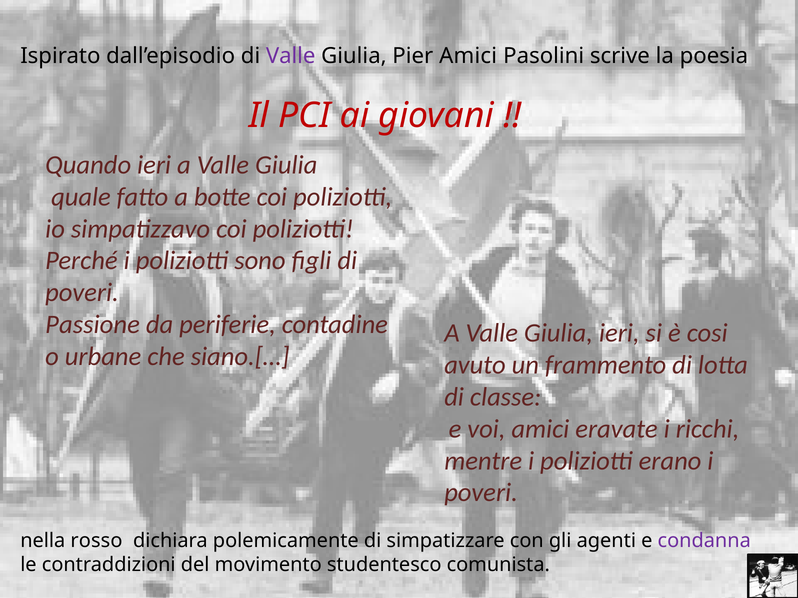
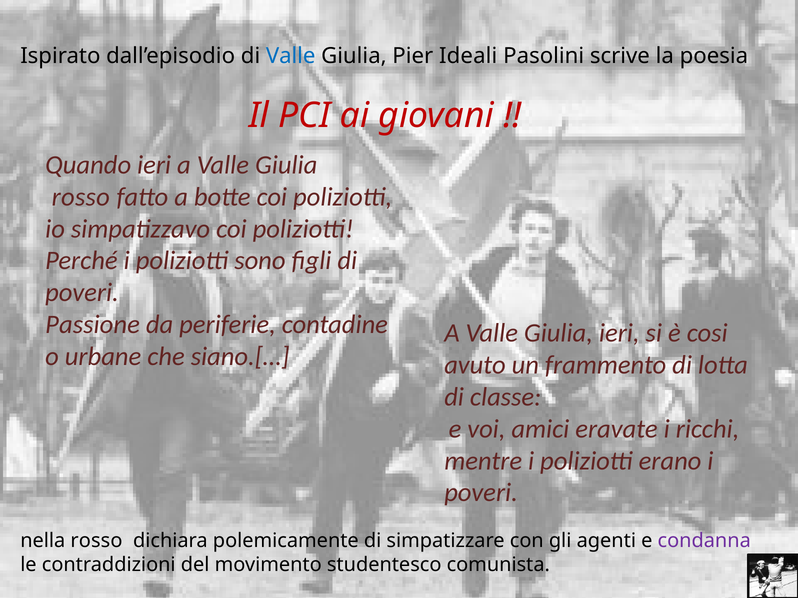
Valle at (291, 56) colour: purple -> blue
Pier Amici: Amici -> Ideali
quale at (81, 197): quale -> rosso
